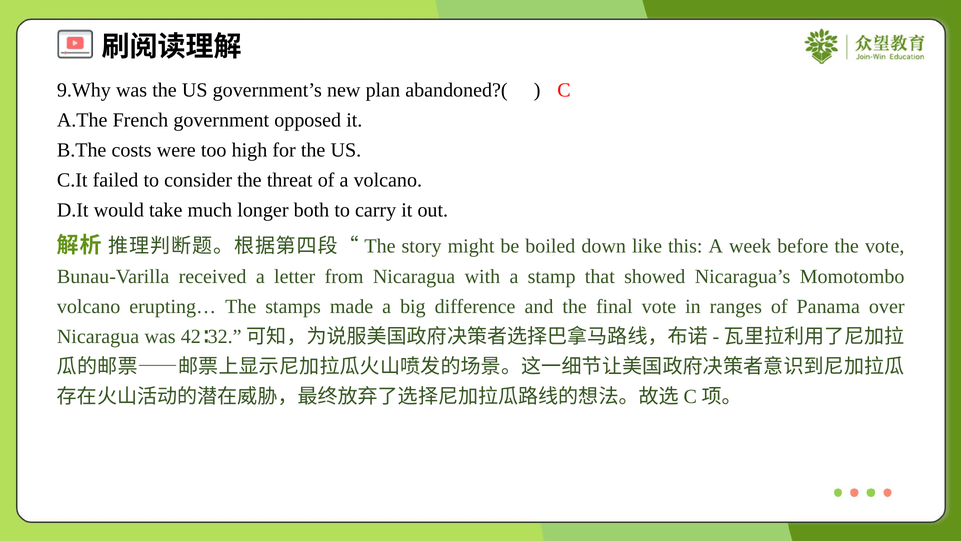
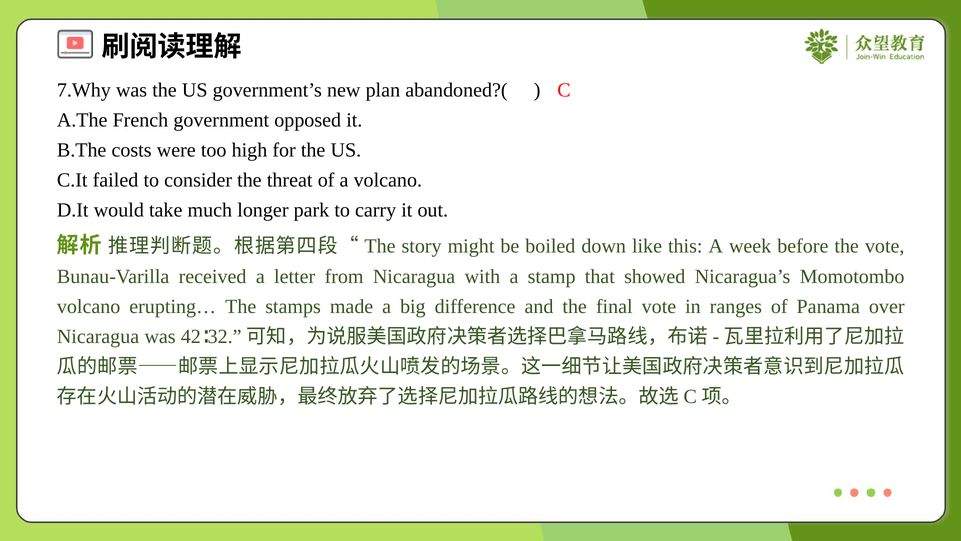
9.Why: 9.Why -> 7.Why
both: both -> park
